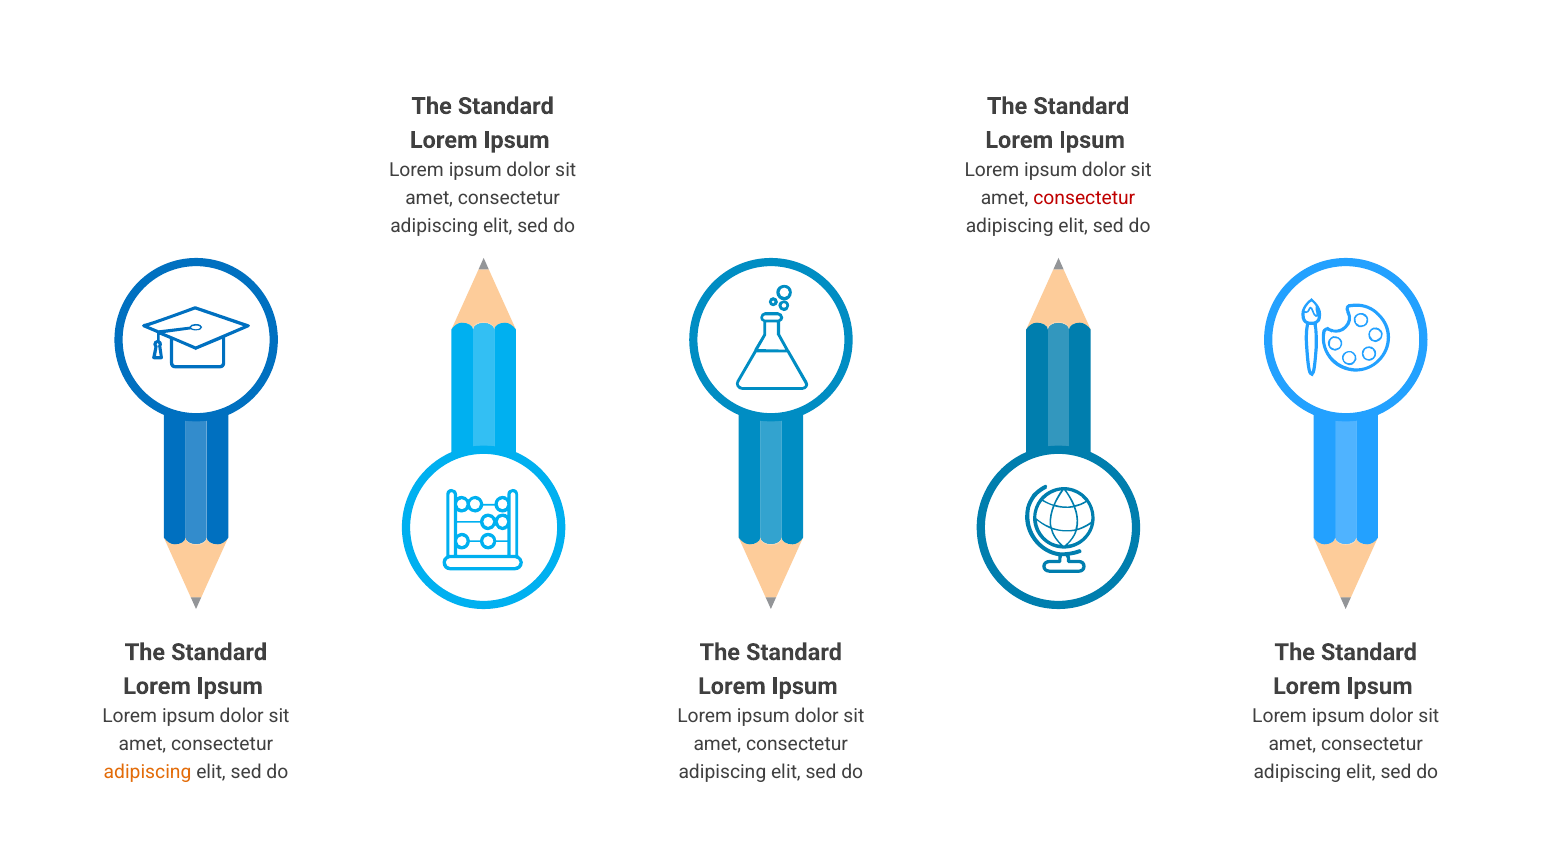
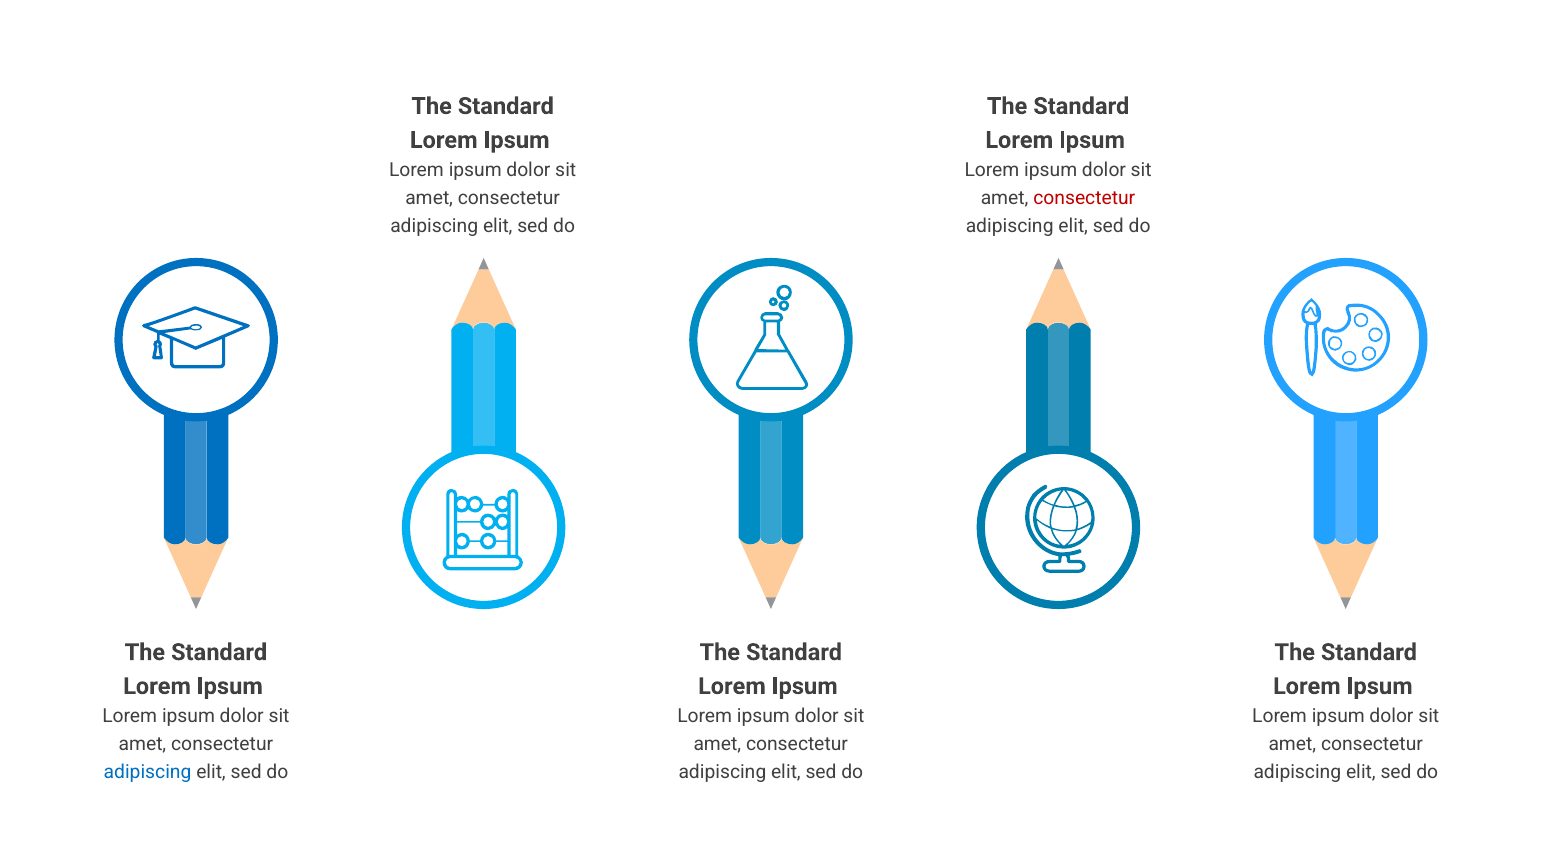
adipiscing at (148, 772) colour: orange -> blue
